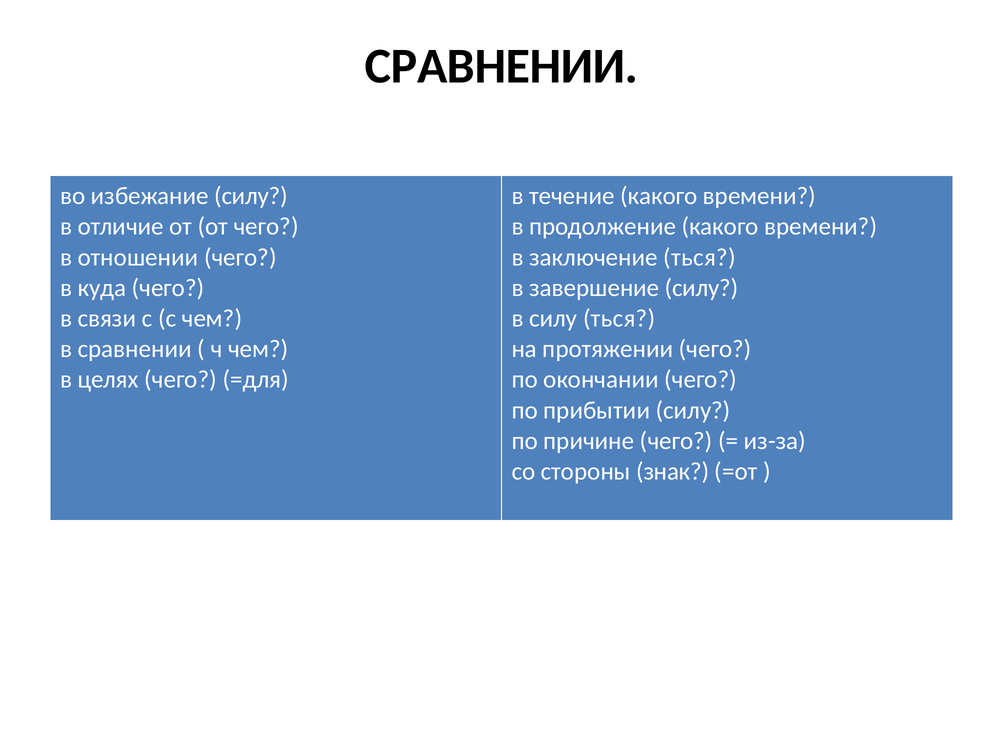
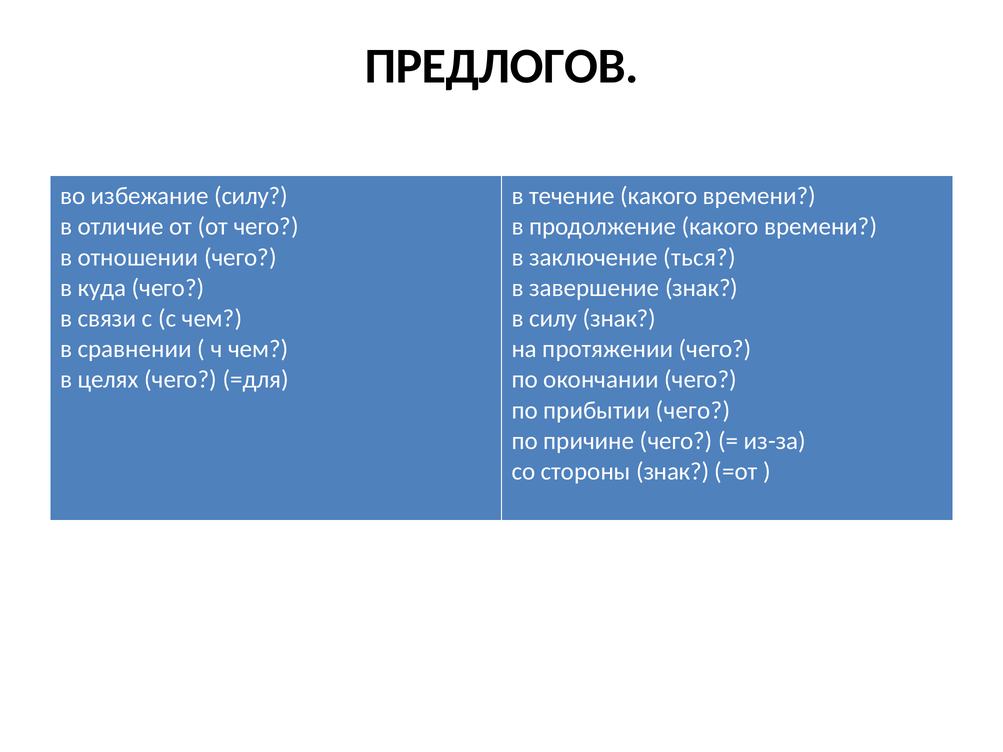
СРАВНЕНИИ at (502, 66): СРАВНЕНИИ -> ПРЕДЛОГОВ
завершение силу: силу -> знак
силу ться: ться -> знак
прибытии силу: силу -> чего
